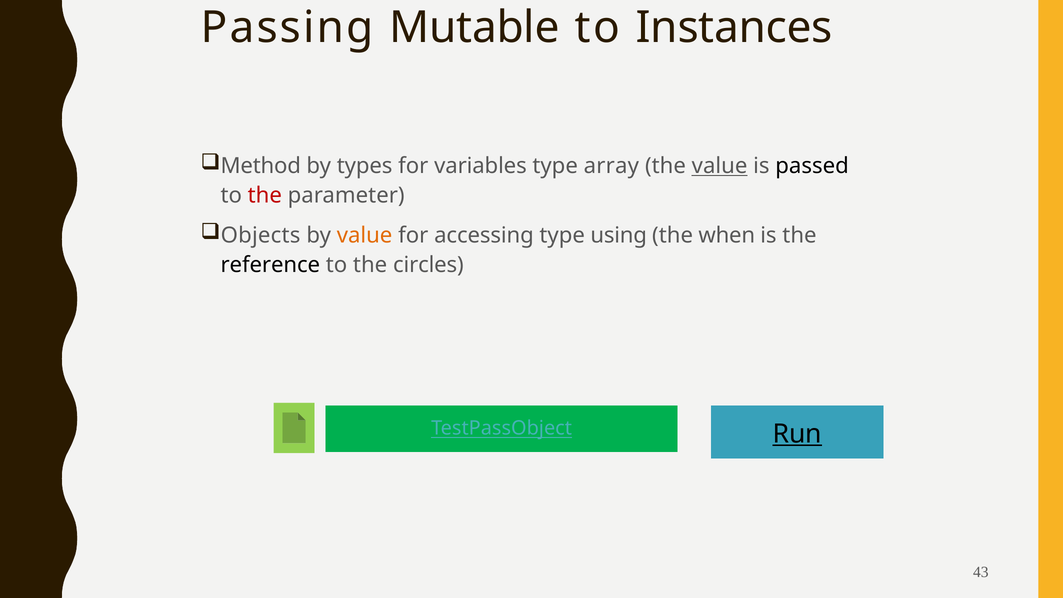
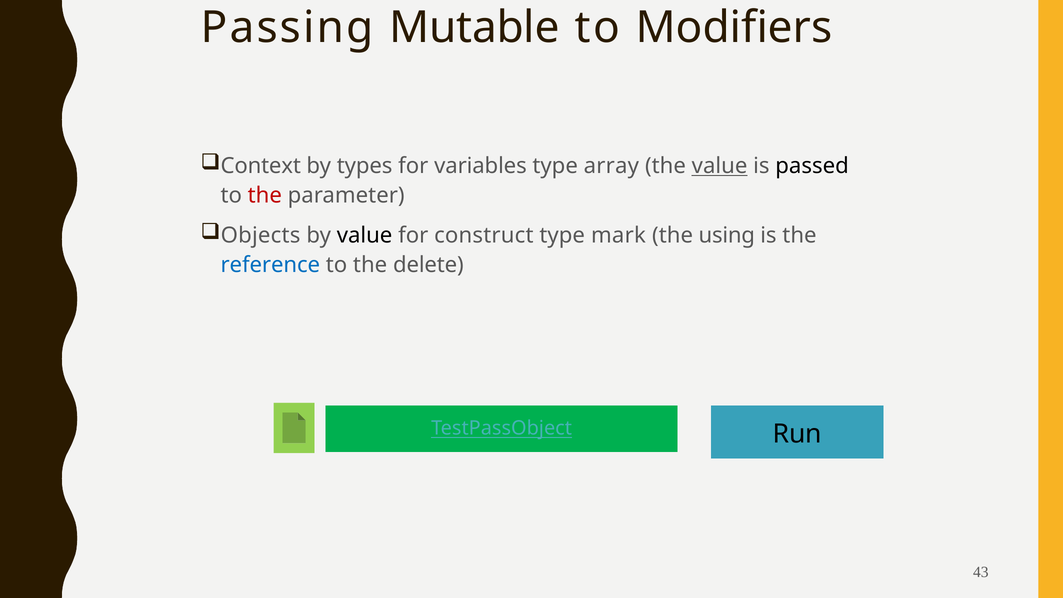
Instances: Instances -> Modifiers
Method: Method -> Context
value at (365, 236) colour: orange -> black
accessing: accessing -> construct
using: using -> mark
when: when -> using
reference colour: black -> blue
circles: circles -> delete
Run underline: present -> none
